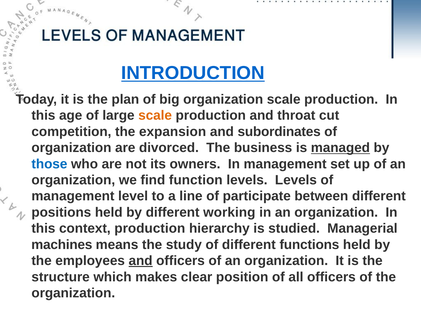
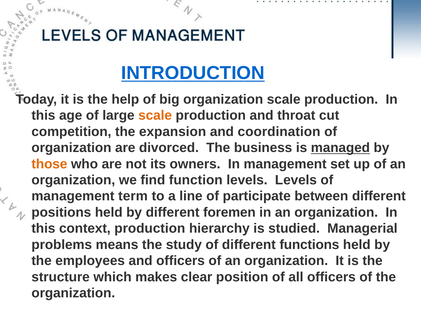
plan: plan -> help
subordinates: subordinates -> coordination
those colour: blue -> orange
level: level -> term
working: working -> foremen
machines: machines -> problems
and at (141, 261) underline: present -> none
